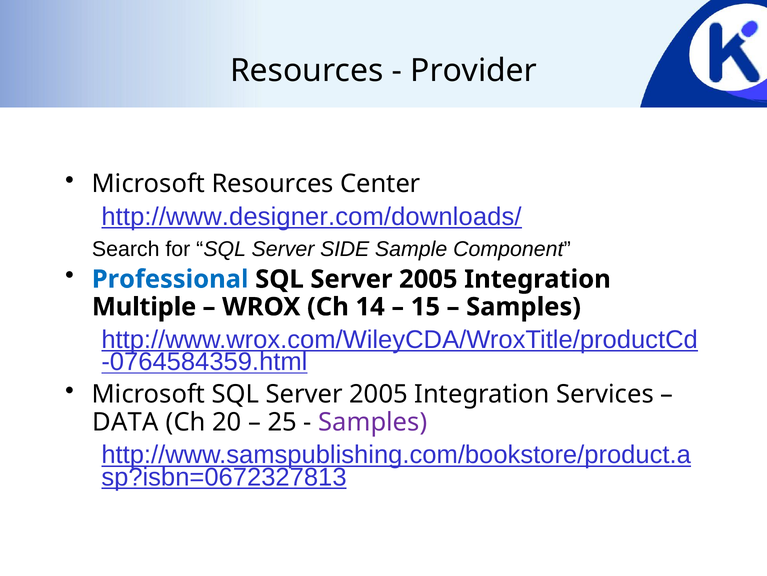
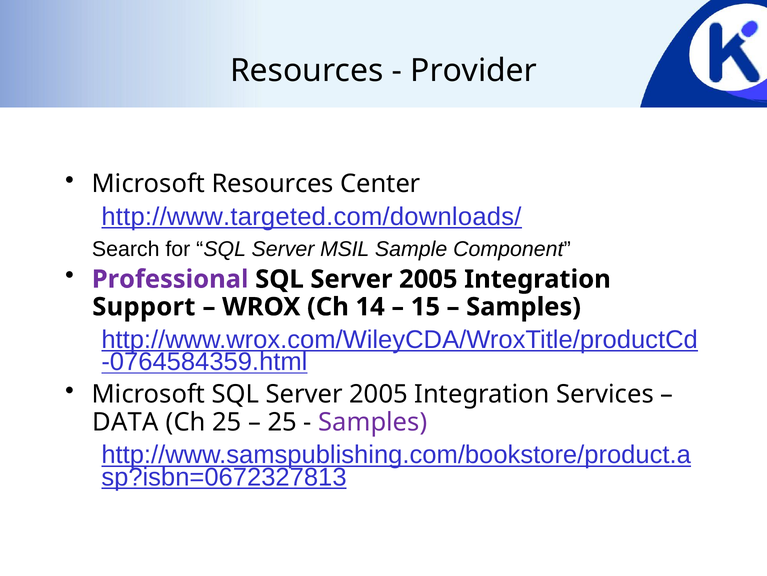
http://www.designer.com/downloads/: http://www.designer.com/downloads/ -> http://www.targeted.com/downloads/
SIDE: SIDE -> MSIL
Professional colour: blue -> purple
Multiple: Multiple -> Support
Ch 20: 20 -> 25
